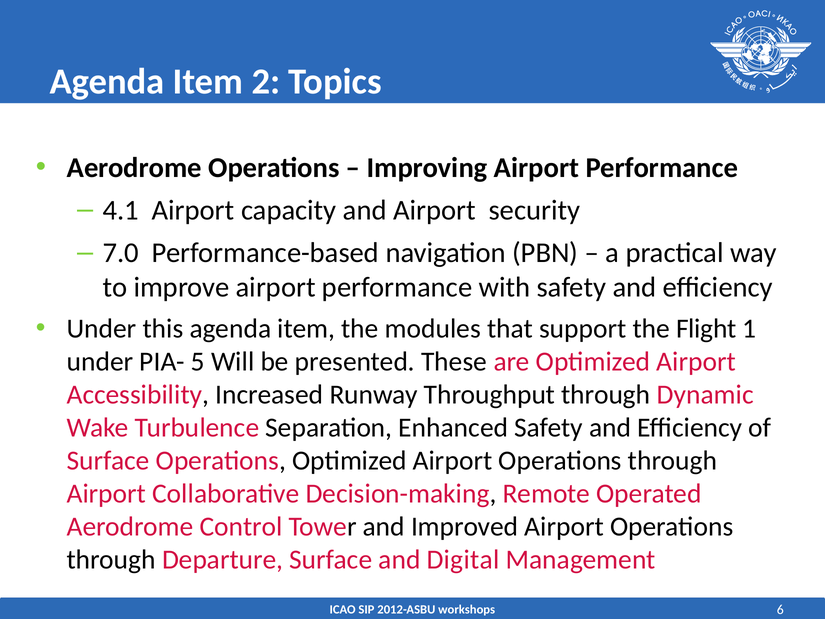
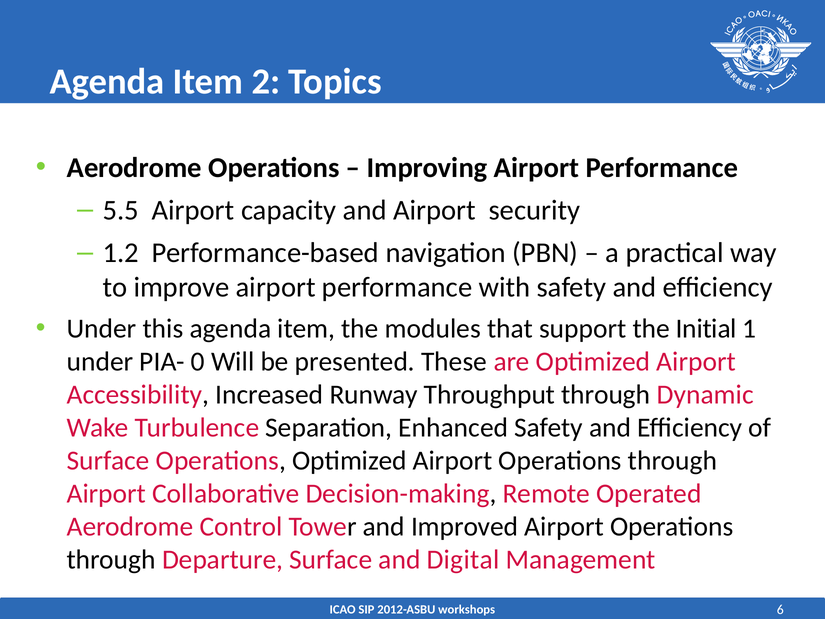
4.1: 4.1 -> 5.5
7.0: 7.0 -> 1.2
Flight: Flight -> Initial
5: 5 -> 0
